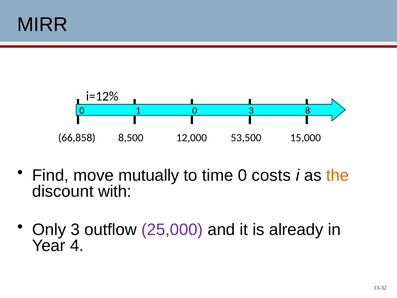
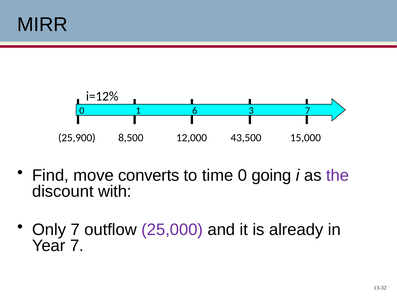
1 0: 0 -> 6
3 8: 8 -> 7
66,858: 66,858 -> 25,900
53,500: 53,500 -> 43,500
mutually: mutually -> converts
costs: costs -> going
the colour: orange -> purple
Only 3: 3 -> 7
Year 4: 4 -> 7
